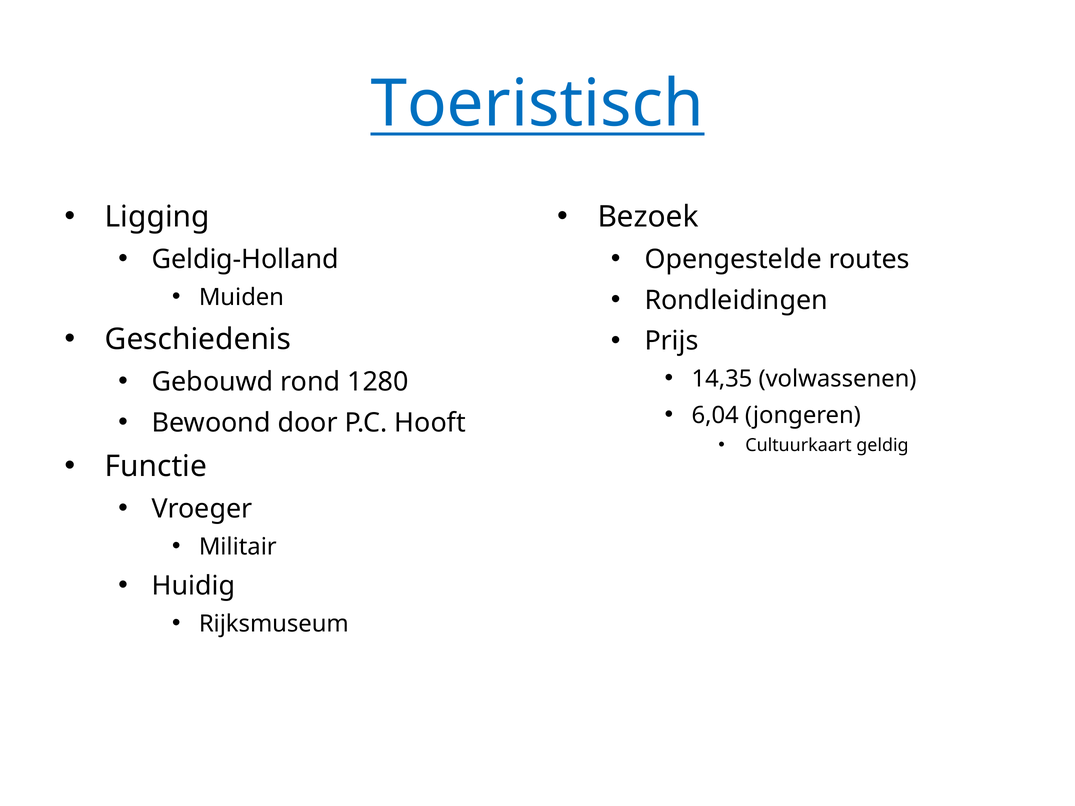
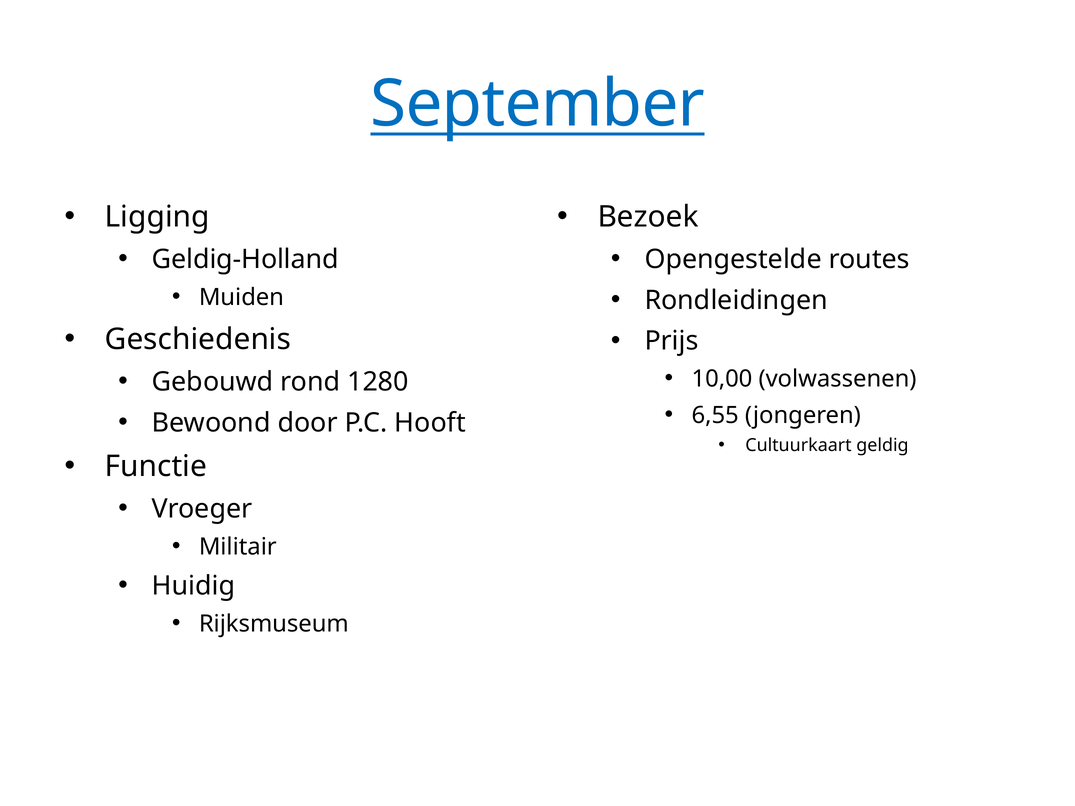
Toeristisch: Toeristisch -> September
14,35: 14,35 -> 10,00
6,04: 6,04 -> 6,55
